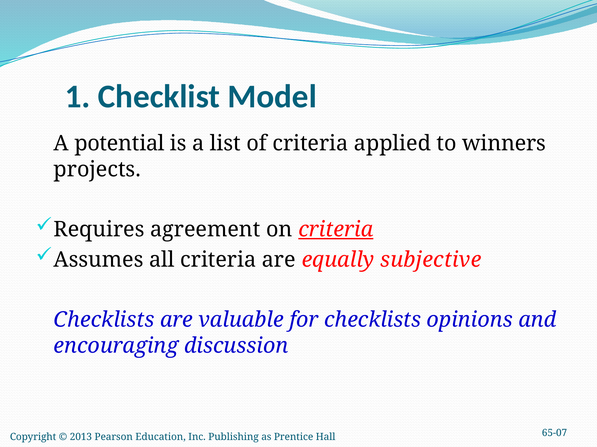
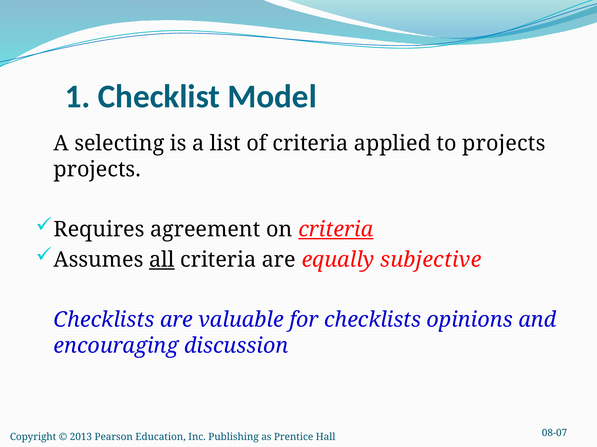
potential: potential -> selecting
to winners: winners -> projects
all underline: none -> present
65-07: 65-07 -> 08-07
